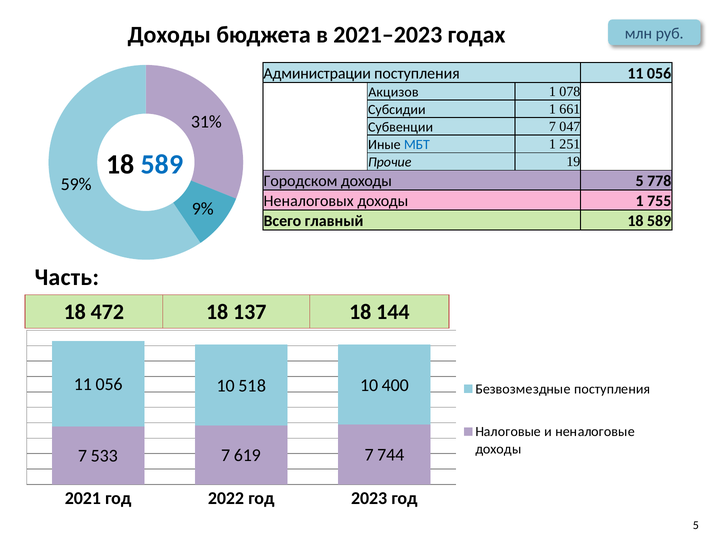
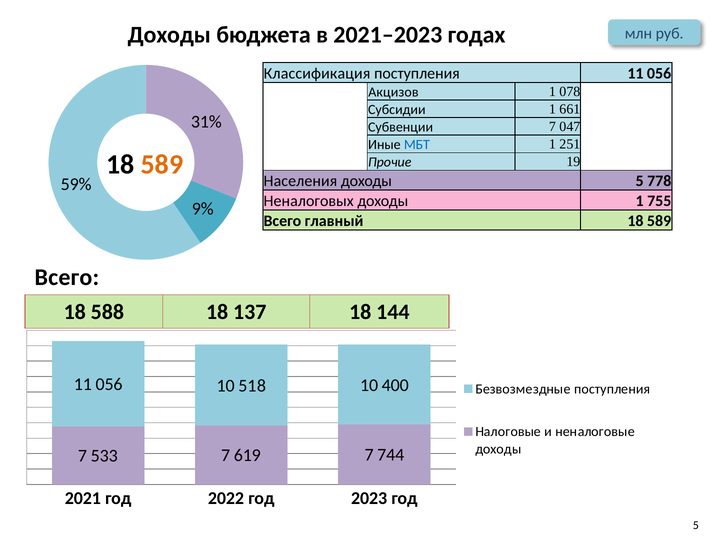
Администрации: Администрации -> Классификация
589 at (162, 165) colour: blue -> orange
Городском: Городском -> Населения
Часть at (67, 277): Часть -> Всего
472: 472 -> 588
